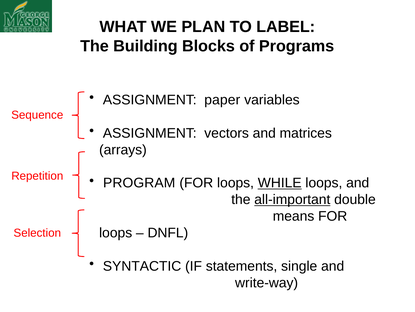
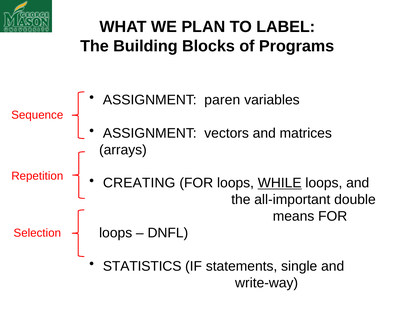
paper: paper -> paren
PROGRAM: PROGRAM -> CREATING
all-important underline: present -> none
SYNTACTIC: SYNTACTIC -> STATISTICS
